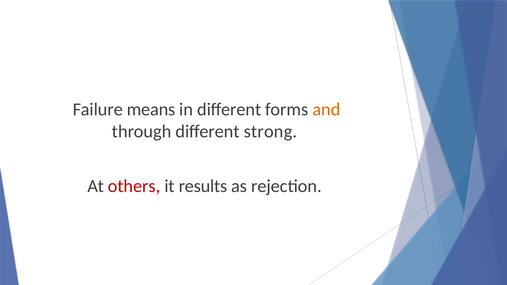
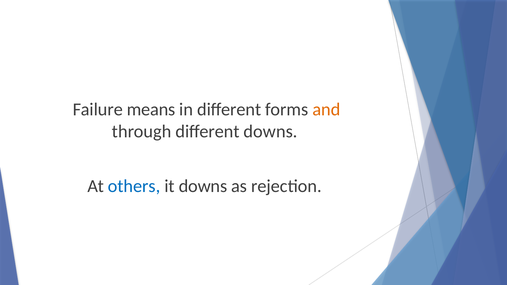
different strong: strong -> downs
others colour: red -> blue
it results: results -> downs
